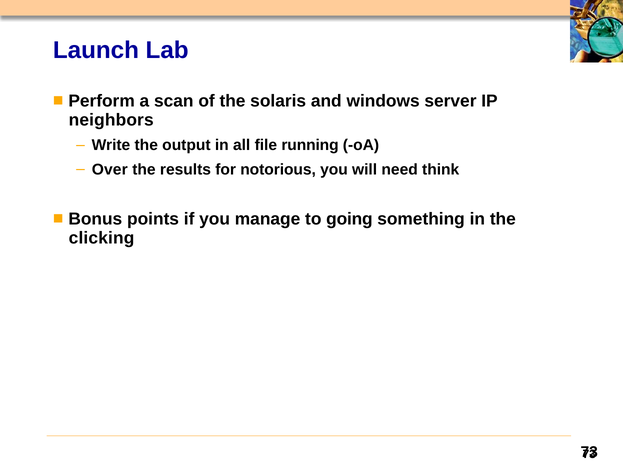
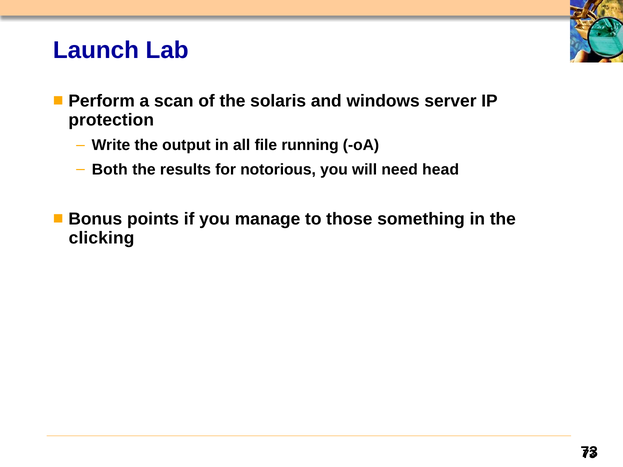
neighbors: neighbors -> protection
Over: Over -> Both
think: think -> head
going: going -> those
